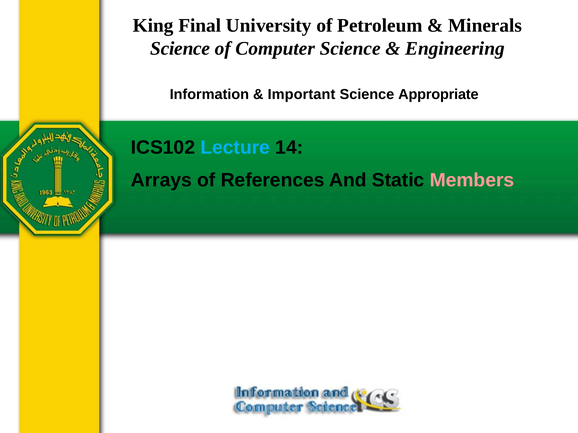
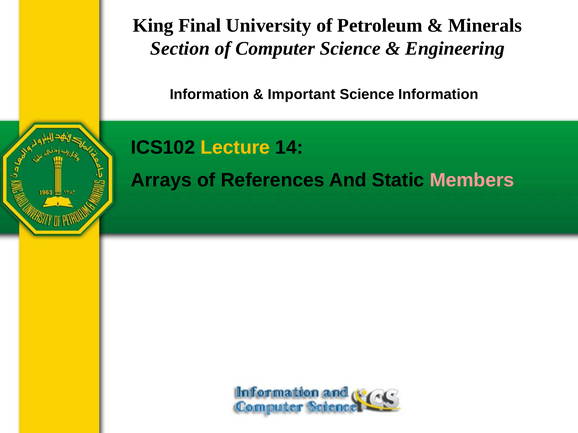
Science at (180, 48): Science -> Section
Science Appropriate: Appropriate -> Information
Lecture colour: light blue -> yellow
